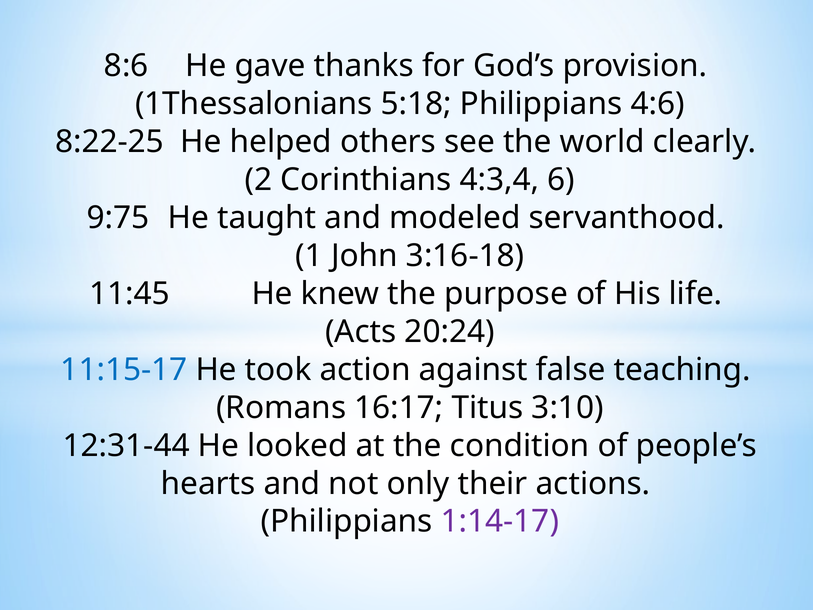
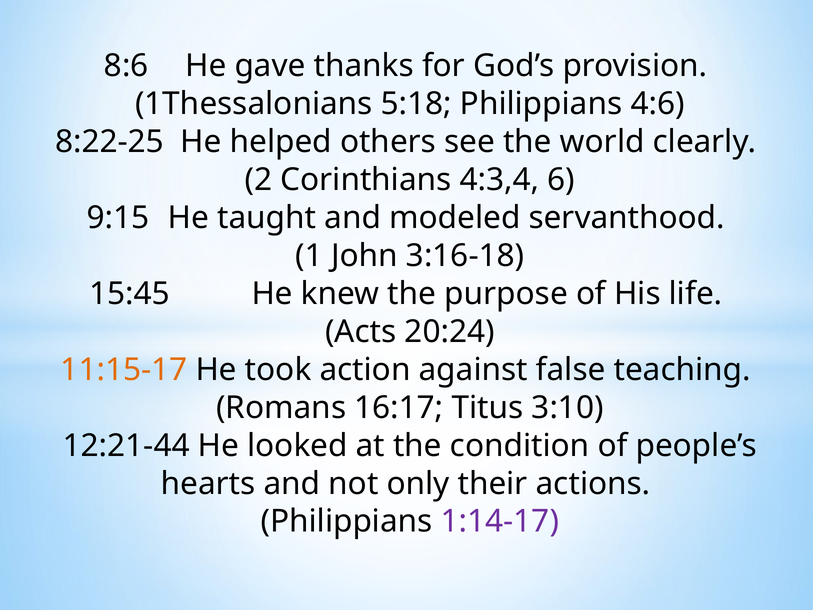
9:75: 9:75 -> 9:15
11:45: 11:45 -> 15:45
11:15-17 colour: blue -> orange
12:31-44: 12:31-44 -> 12:21-44
